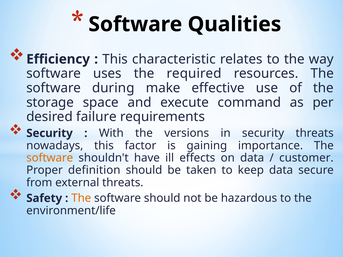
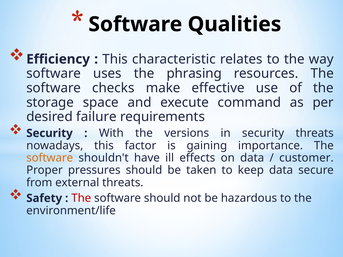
required: required -> phrasing
during: during -> checks
definition: definition -> pressures
The at (81, 198) colour: orange -> red
